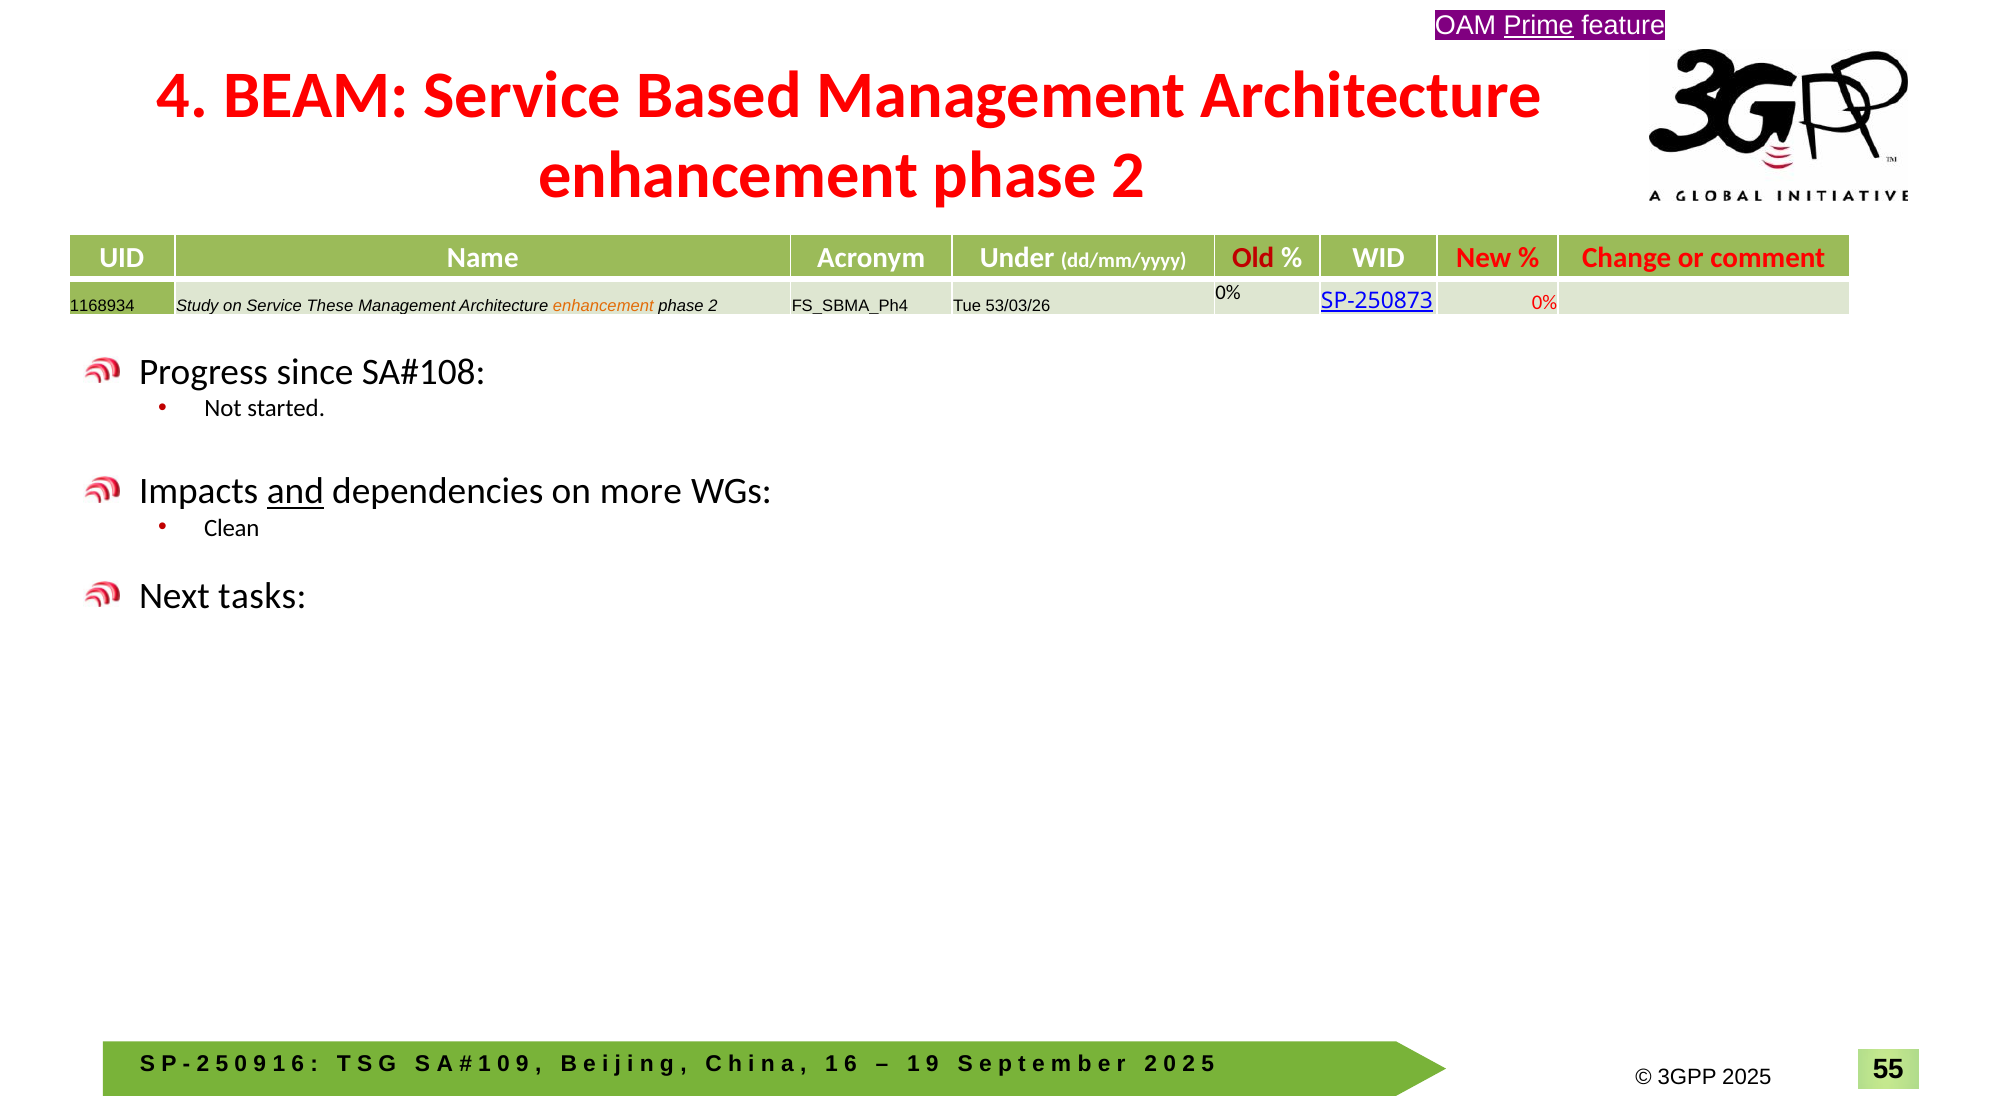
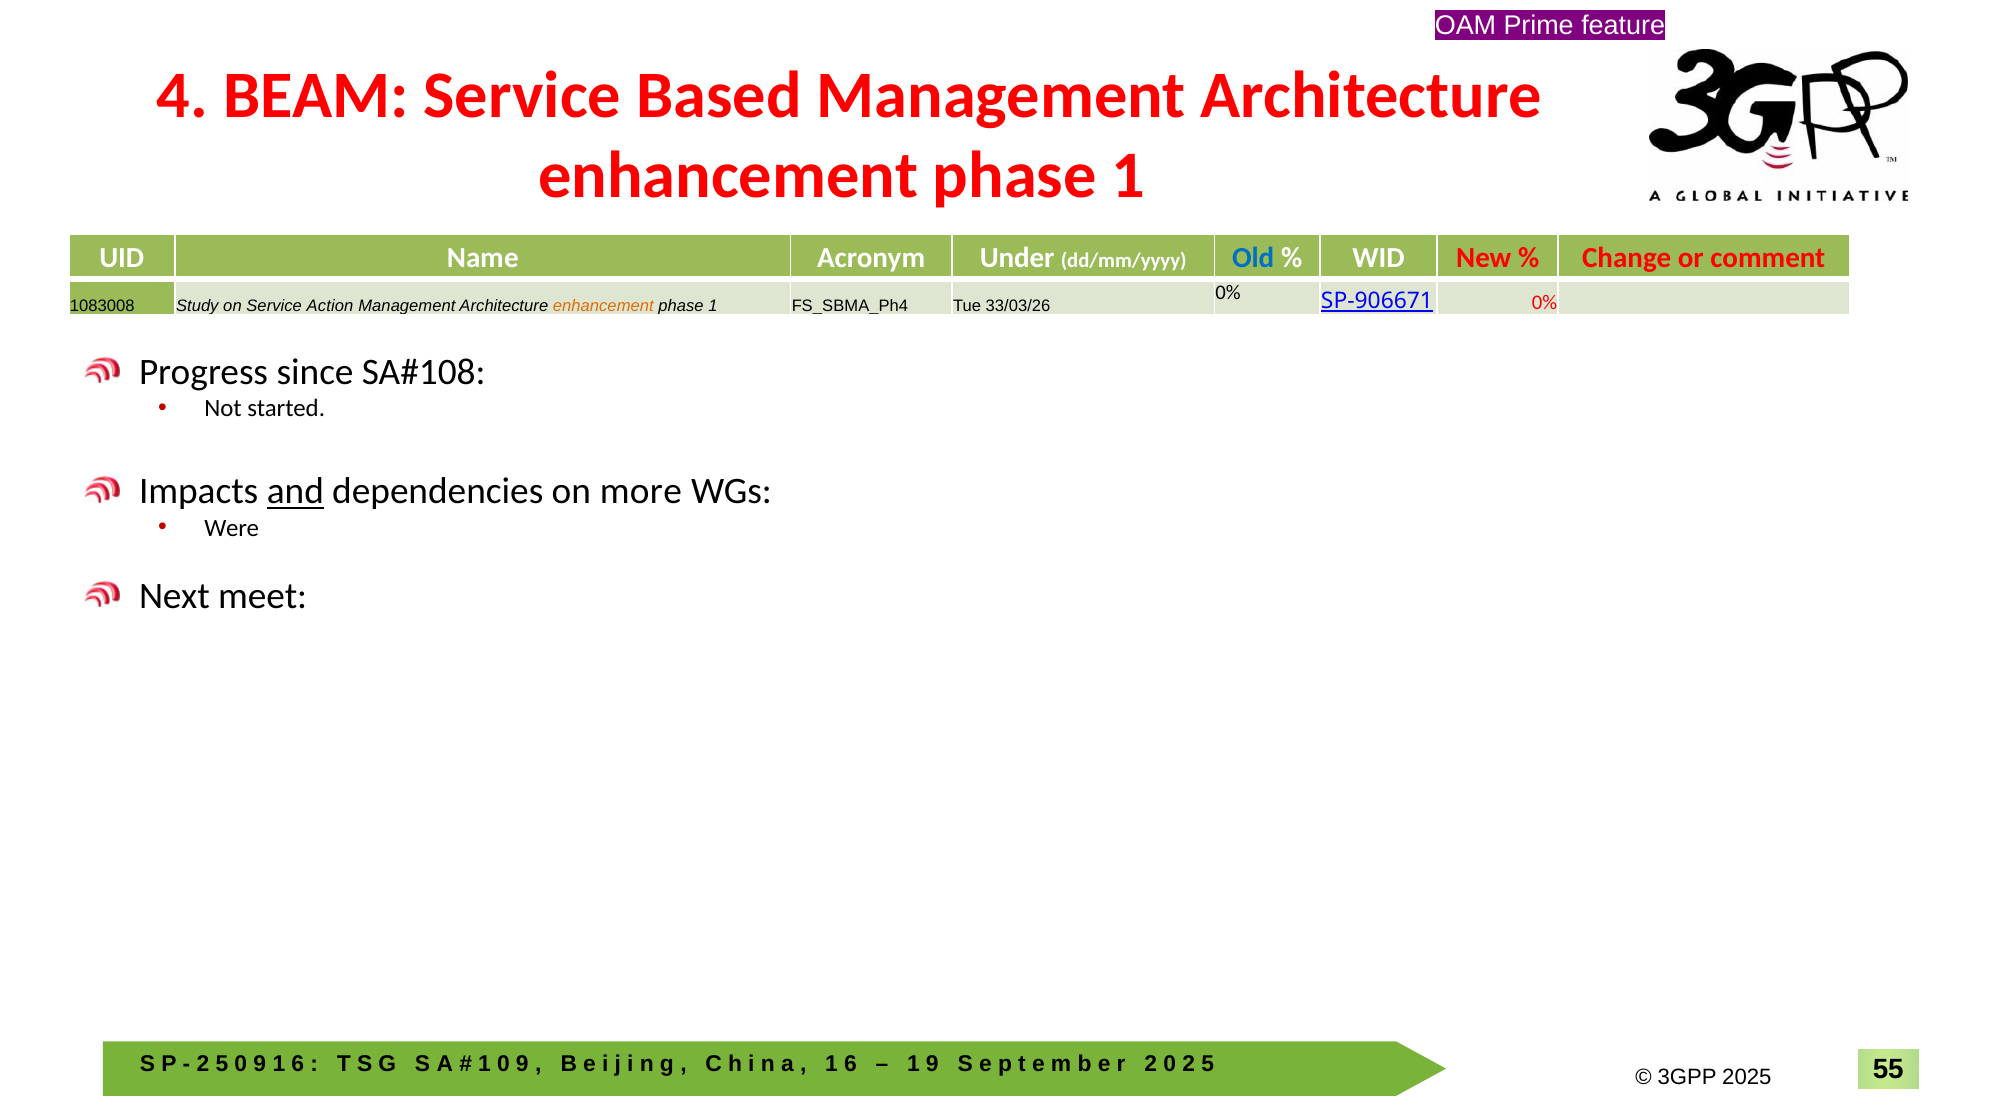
Prime underline: present -> none
2 at (1129, 175): 2 -> 1
Old colour: red -> blue
SP-250873: SP-250873 -> SP-906671
1168934: 1168934 -> 1083008
These: These -> Action
2 at (713, 306): 2 -> 1
53/03/26: 53/03/26 -> 33/03/26
Clean: Clean -> Were
tasks: tasks -> meet
